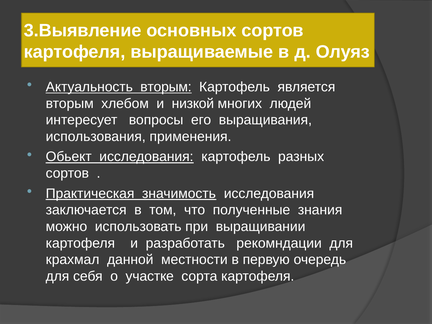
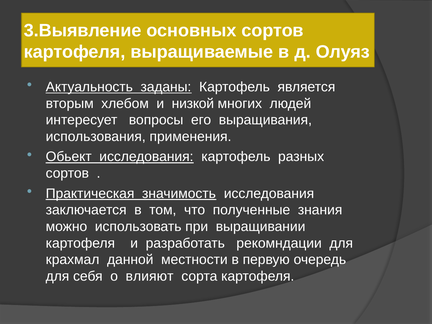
Актуальность вторым: вторым -> заданы
участке: участке -> влияют
